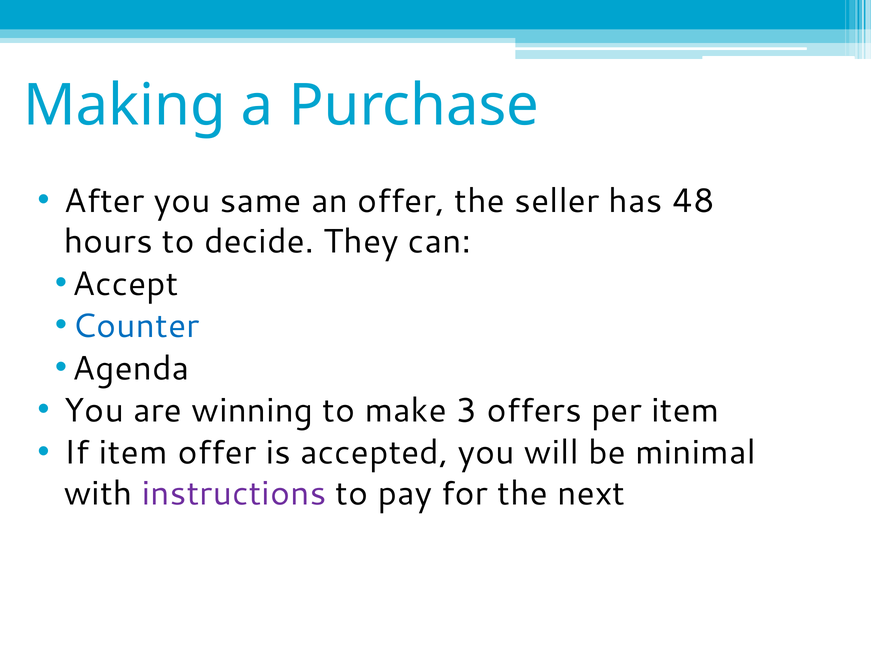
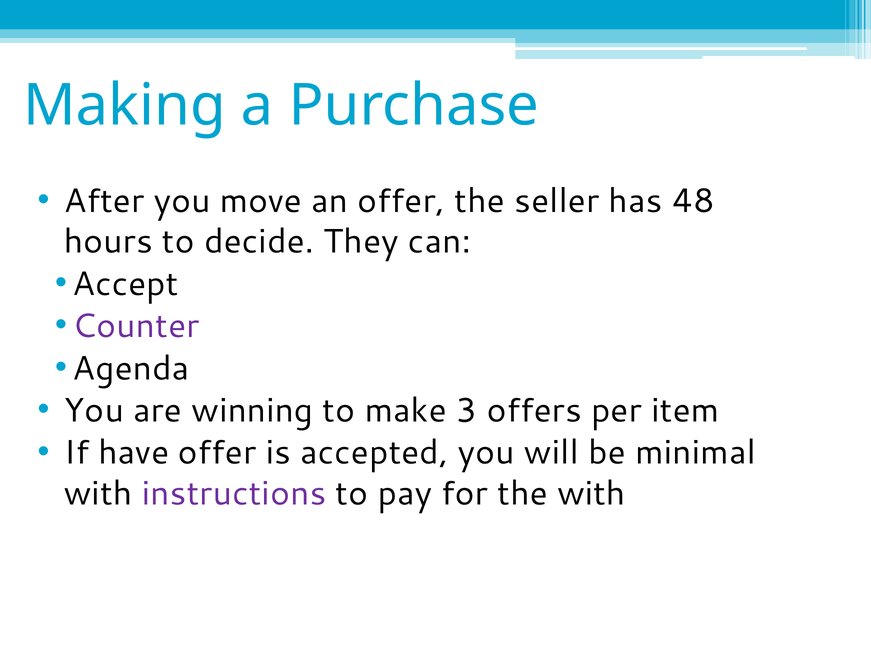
same: same -> move
Counter colour: blue -> purple
If item: item -> have
the next: next -> with
